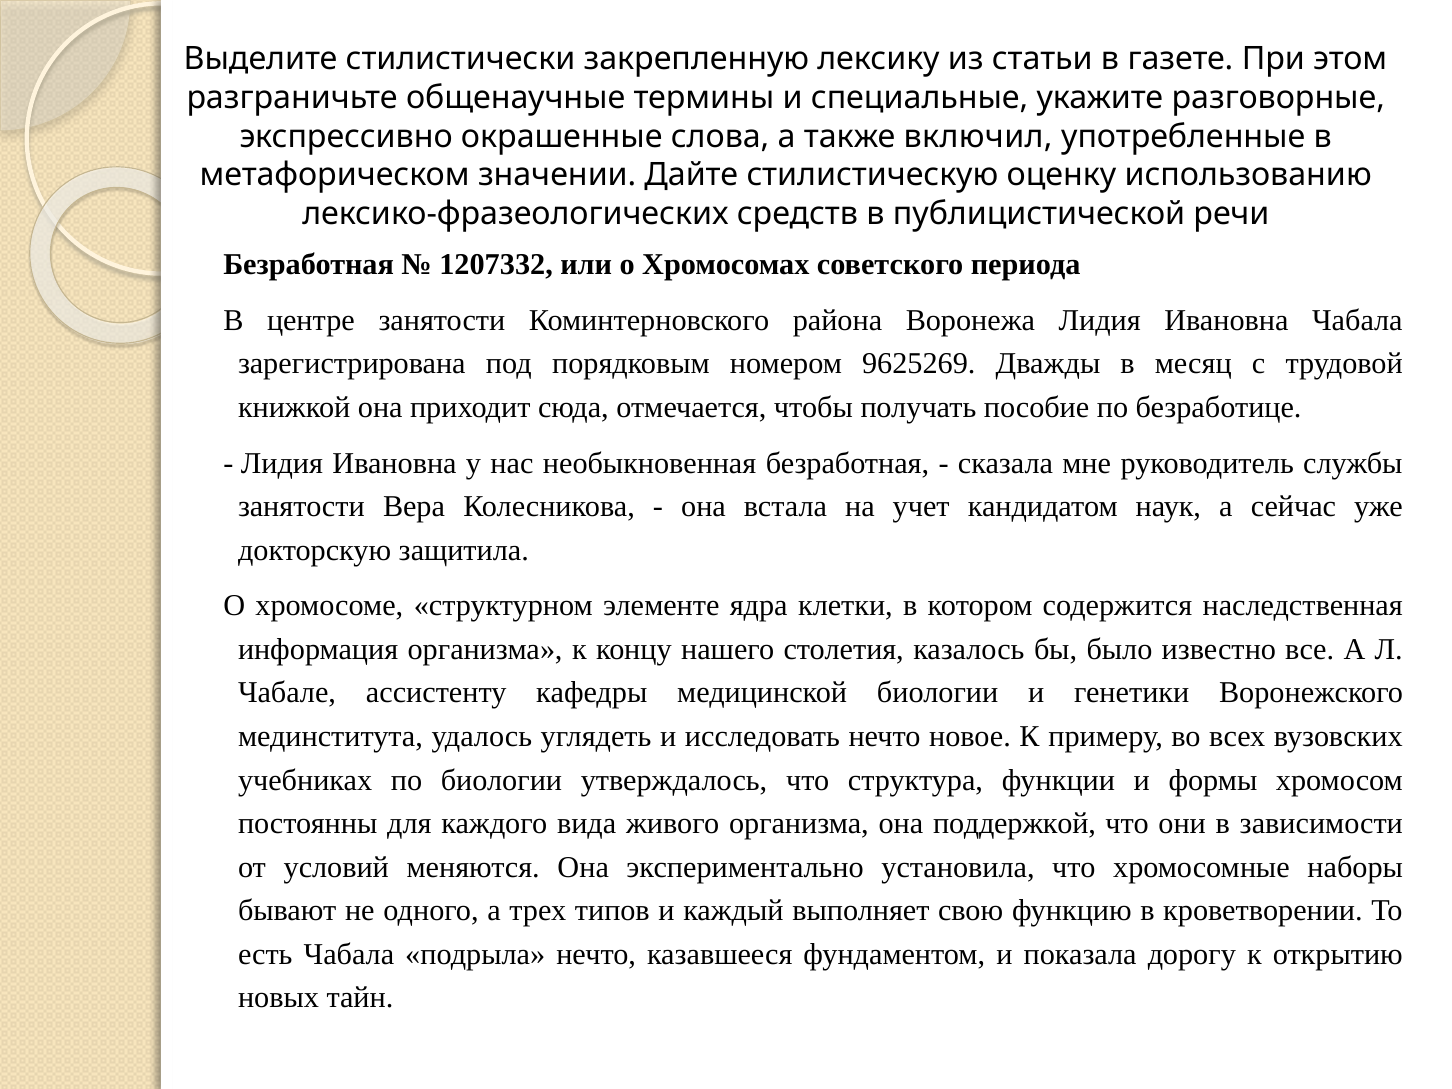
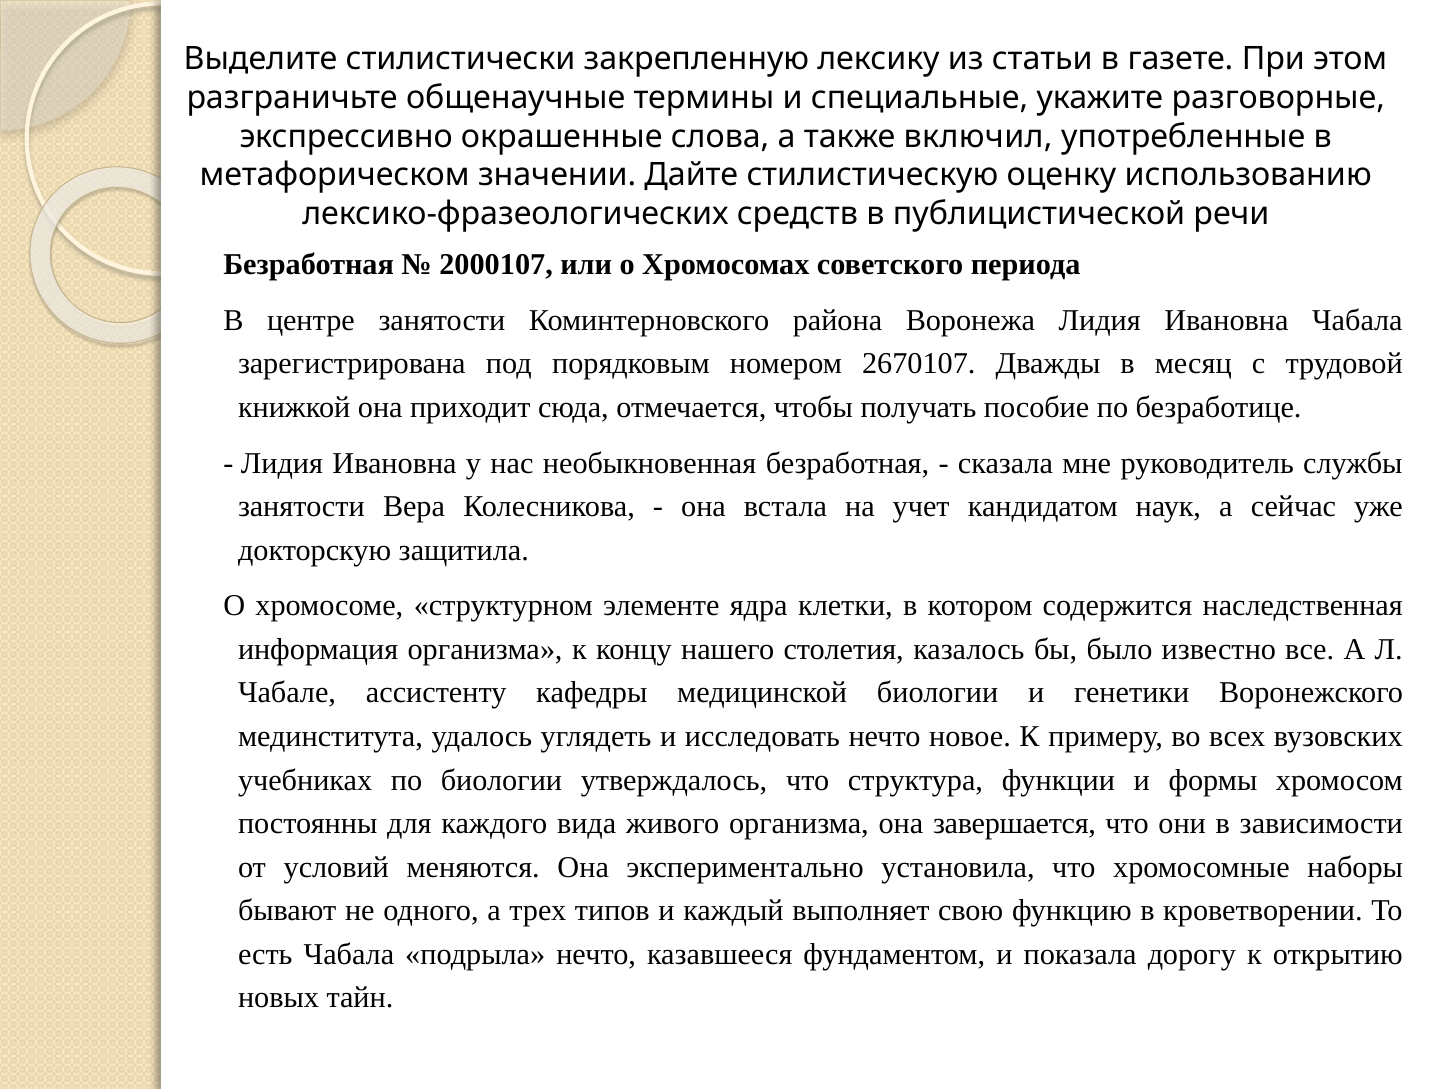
1207332: 1207332 -> 2000107
9625269: 9625269 -> 2670107
поддержкой: поддержкой -> завершается
